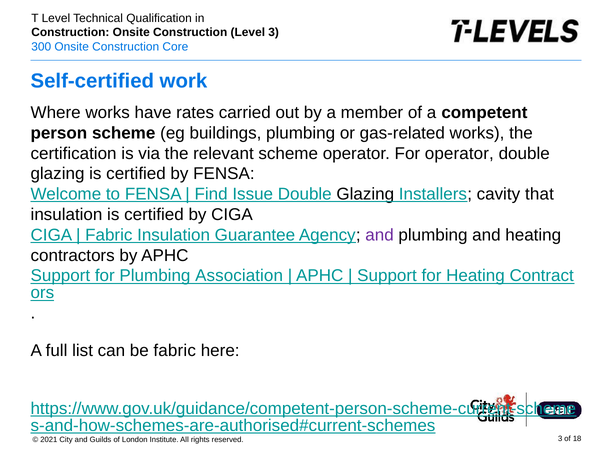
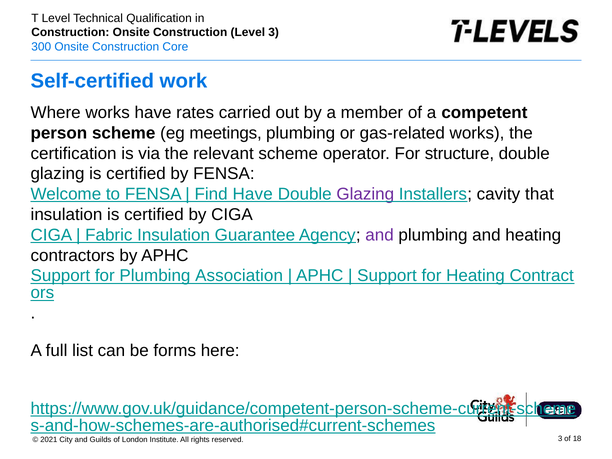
buildings: buildings -> meetings
For operator: operator -> structure
Find Issue: Issue -> Have
Glazing at (365, 194) colour: black -> purple
be fabric: fabric -> forms
